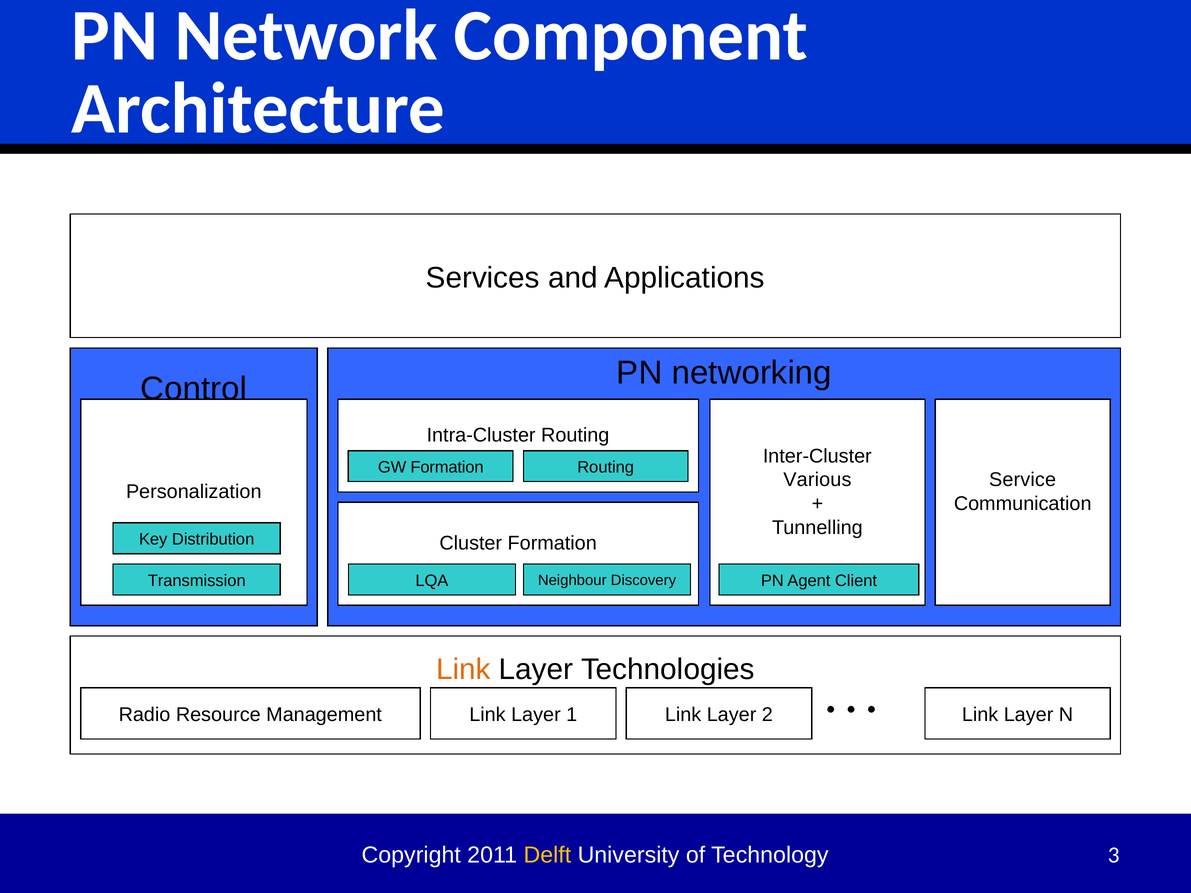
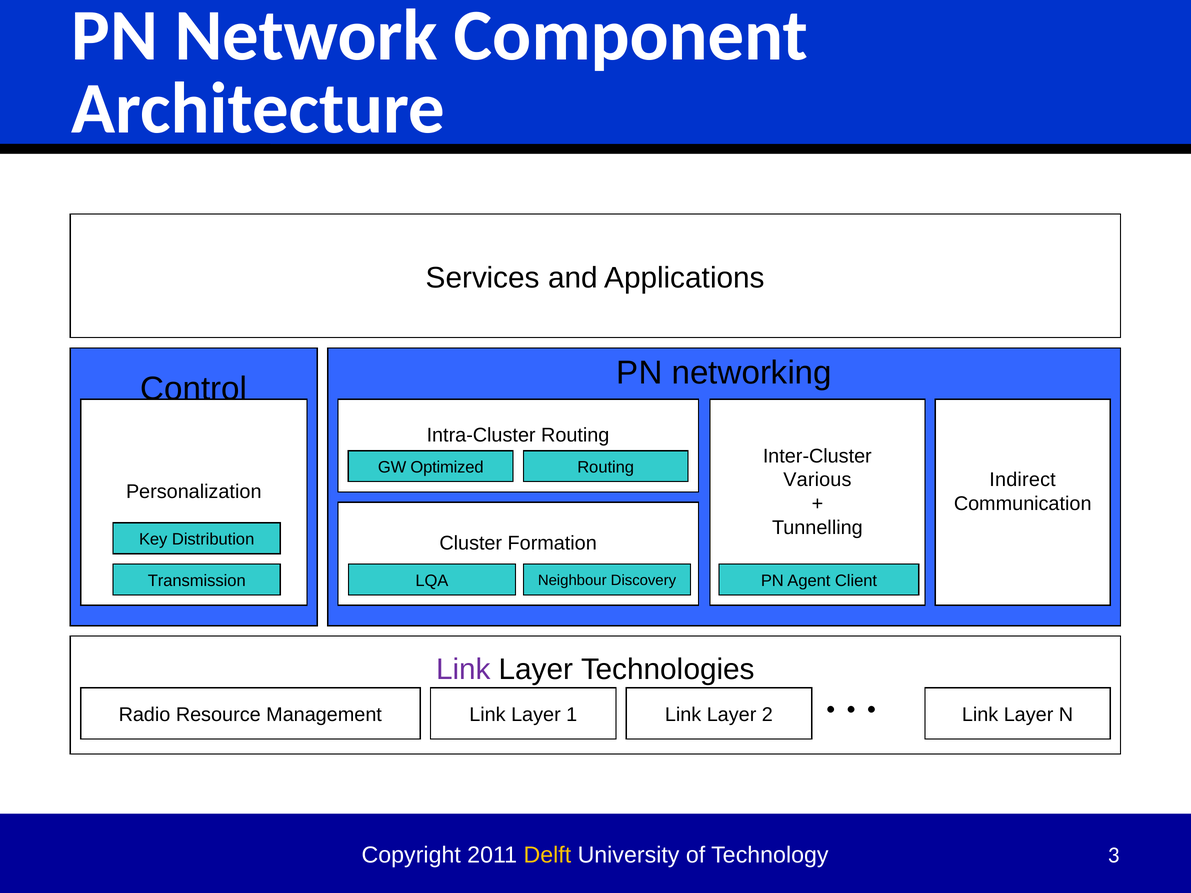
GW Formation: Formation -> Optimized
Service: Service -> Indirect
Link at (463, 670) colour: orange -> purple
